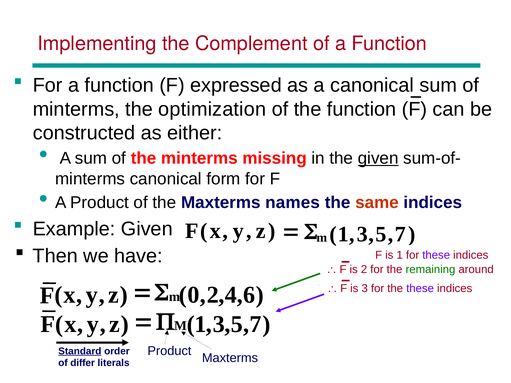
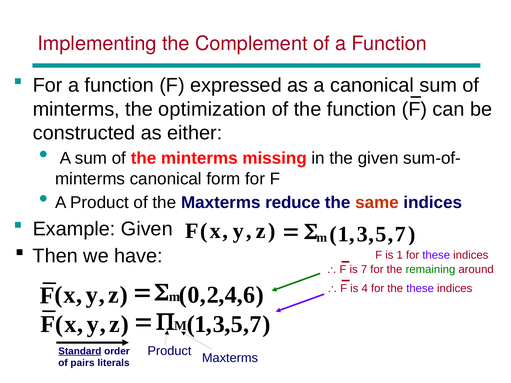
given at (378, 158) underline: present -> none
names: names -> reduce
is 2: 2 -> 7
is 3: 3 -> 4
differ: differ -> pairs
